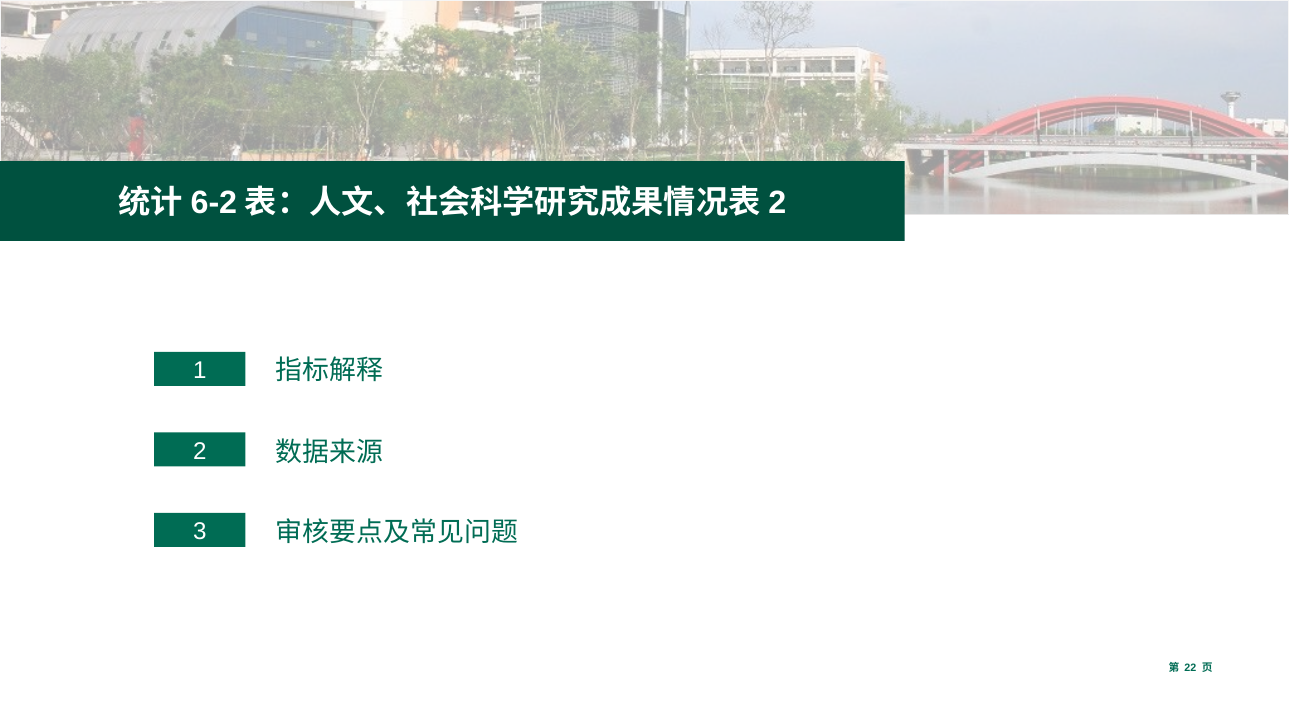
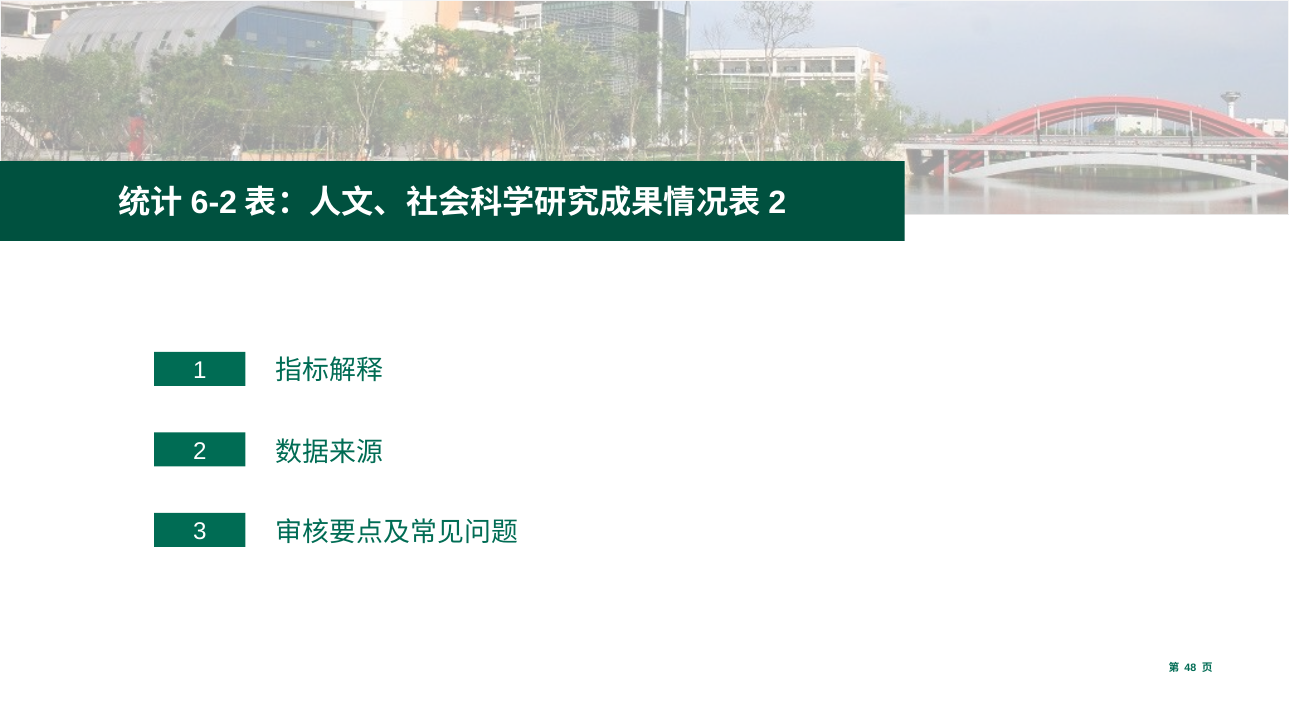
22: 22 -> 48
